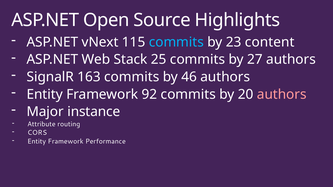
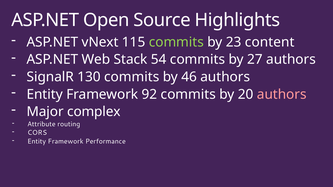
commits at (176, 42) colour: light blue -> light green
25: 25 -> 54
163: 163 -> 130
instance: instance -> complex
